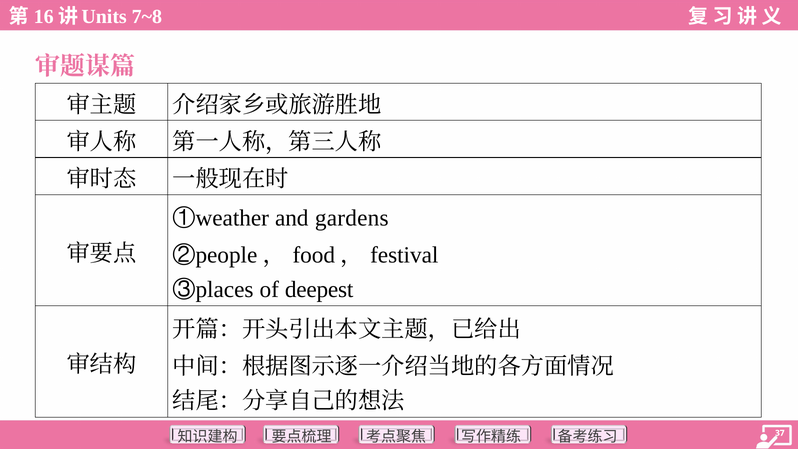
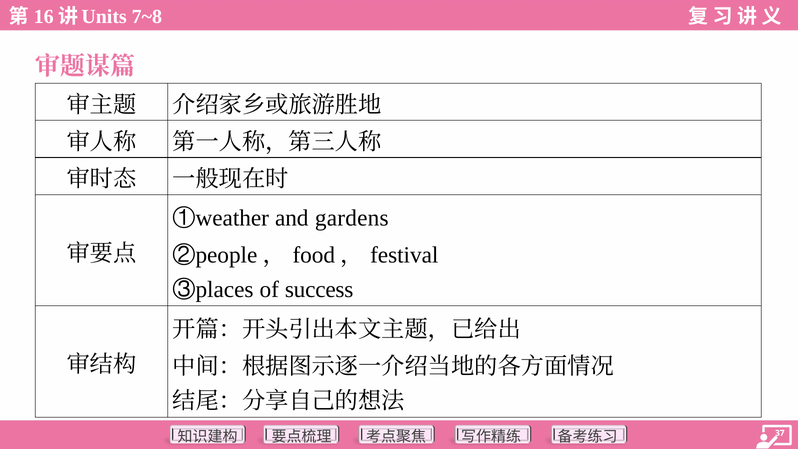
deepest: deepest -> success
